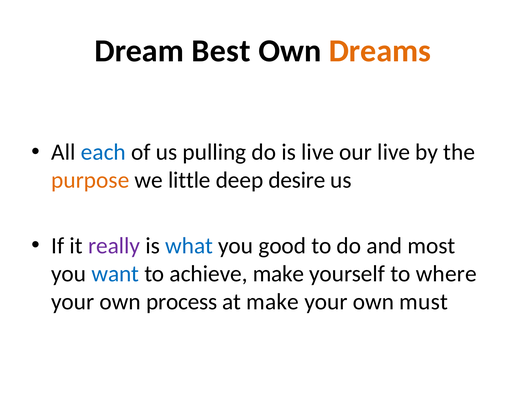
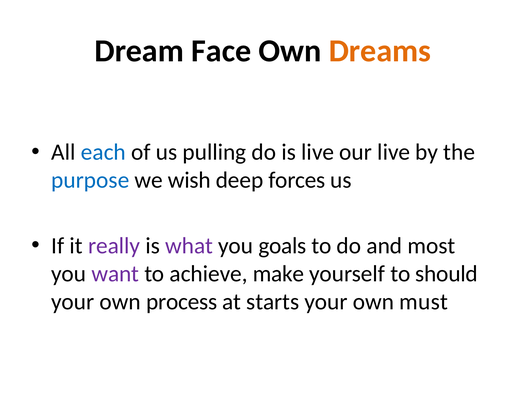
Best: Best -> Face
purpose colour: orange -> blue
little: little -> wish
desire: desire -> forces
what colour: blue -> purple
good: good -> goals
want colour: blue -> purple
where: where -> should
at make: make -> starts
